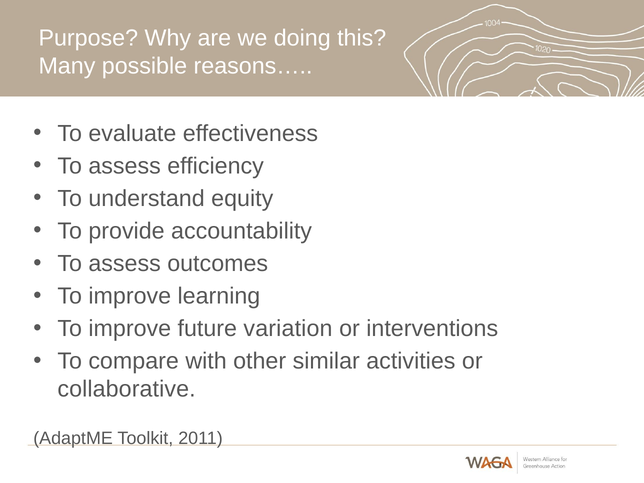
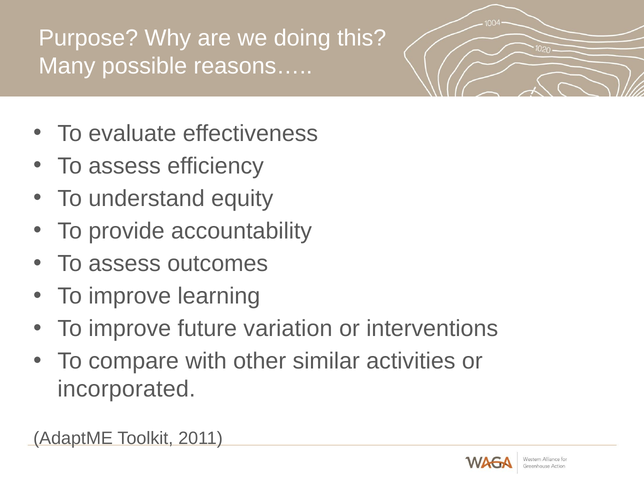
collaborative: collaborative -> incorporated
